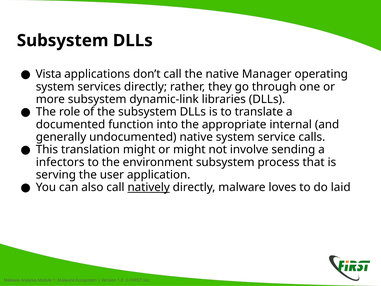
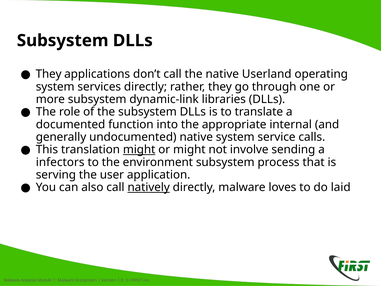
Vista at (49, 74): Vista -> They
Manager: Manager -> Userland
might at (139, 149) underline: none -> present
